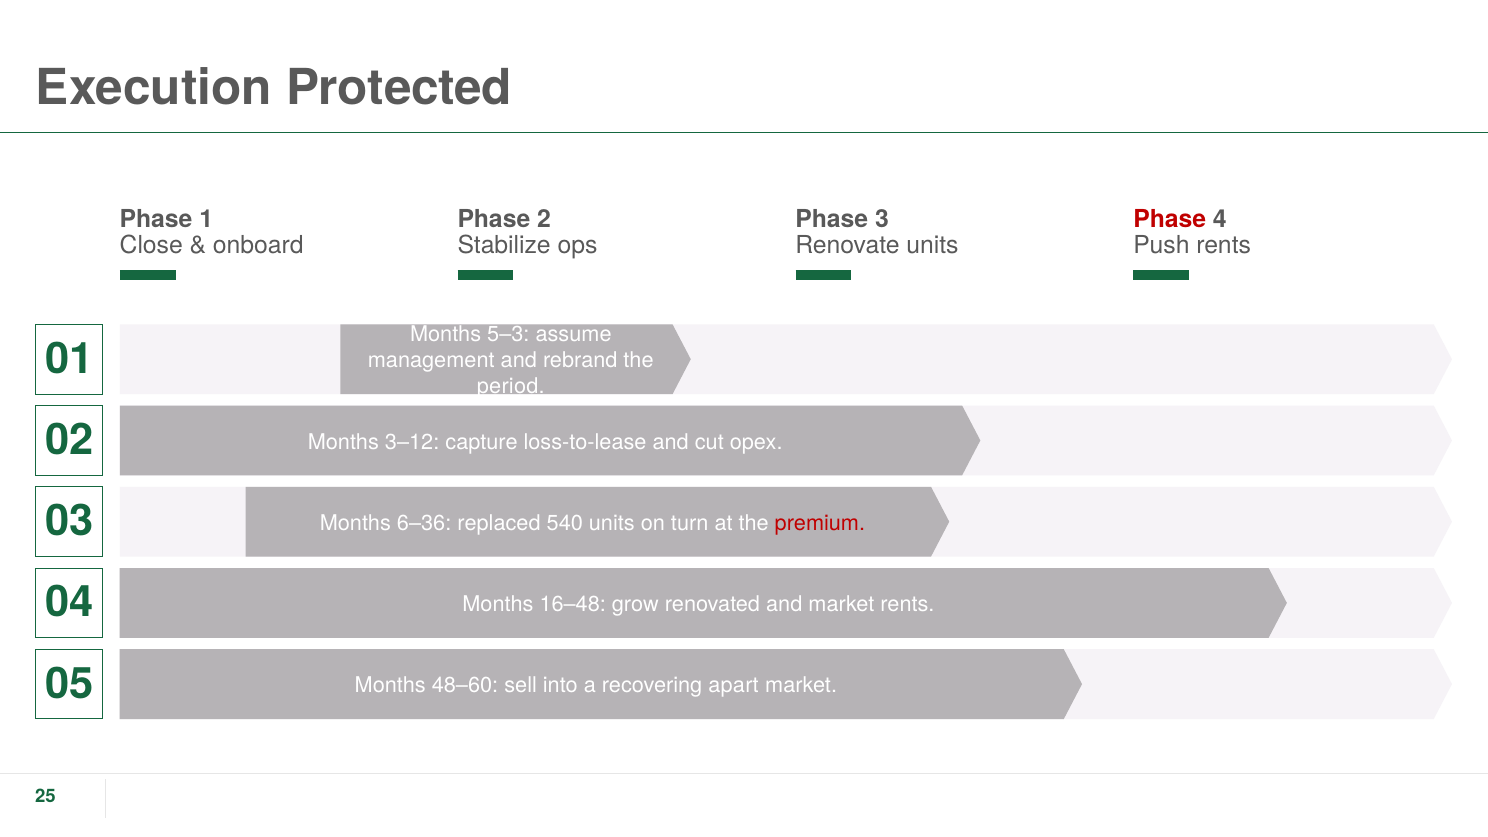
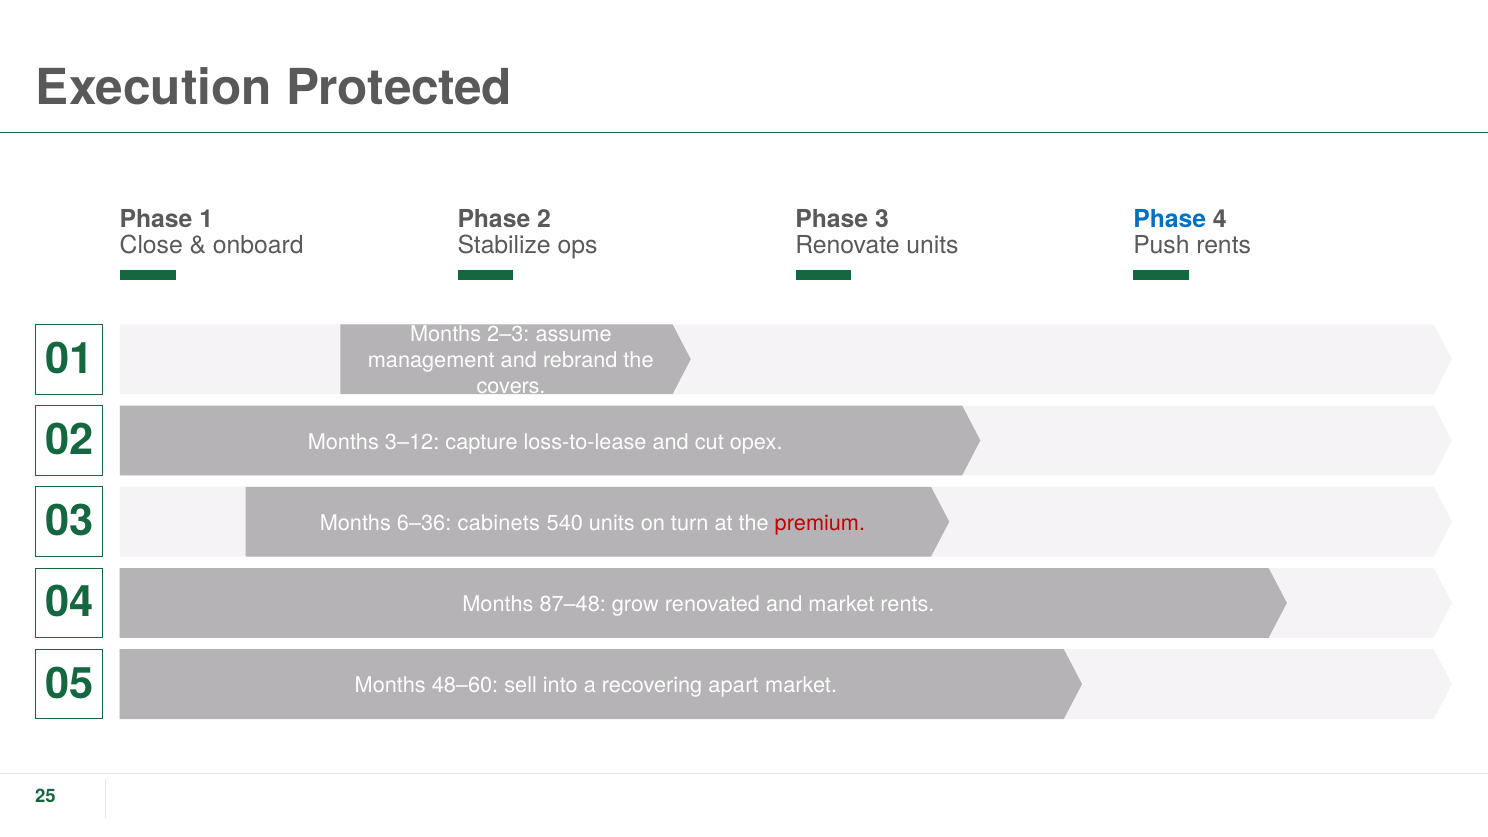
Phase at (1170, 219) colour: red -> blue
5–3: 5–3 -> 2–3
period: period -> covers
replaced: replaced -> cabinets
16–48: 16–48 -> 87–48
